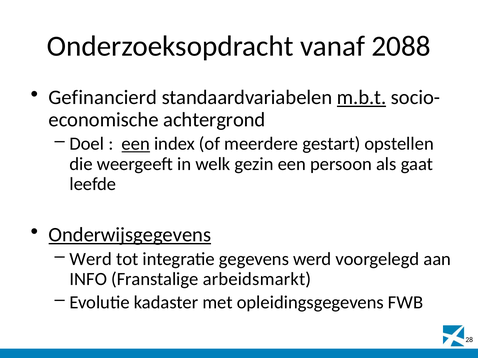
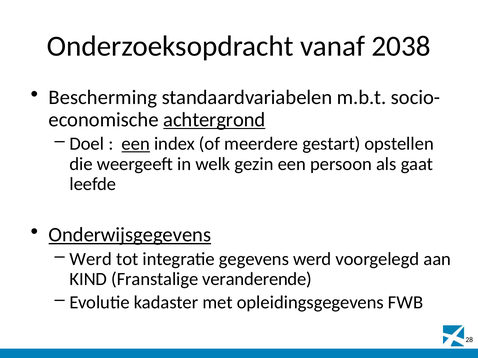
2088: 2088 -> 2038
Gefinancierd: Gefinancierd -> Bescherming
m.b.t underline: present -> none
achtergrond underline: none -> present
INFO: INFO -> KIND
arbeidsmarkt: arbeidsmarkt -> veranderende
